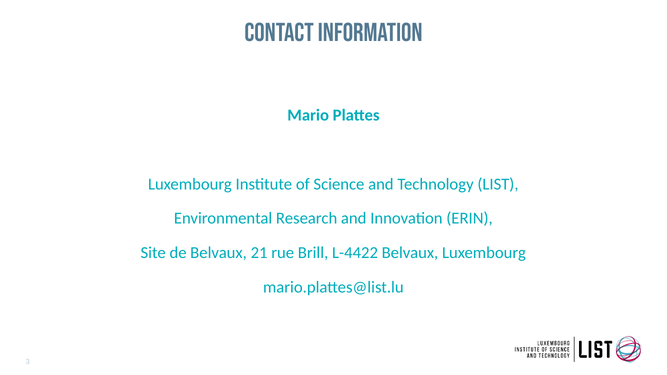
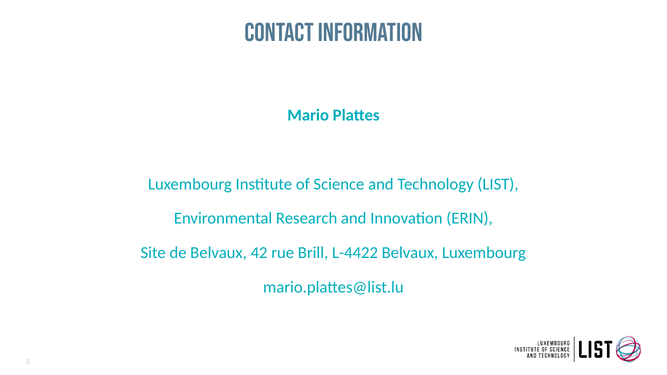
21: 21 -> 42
